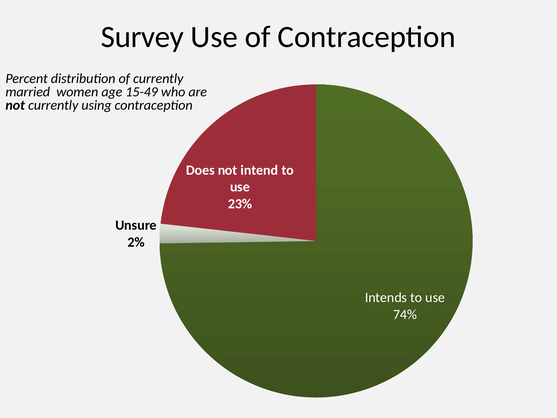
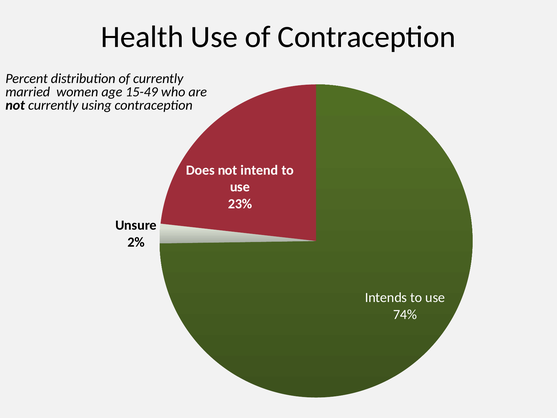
Survey: Survey -> Health
